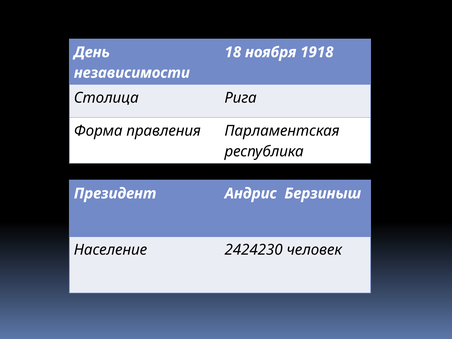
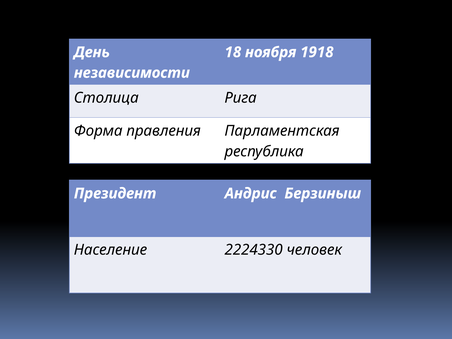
2424230: 2424230 -> 2224330
